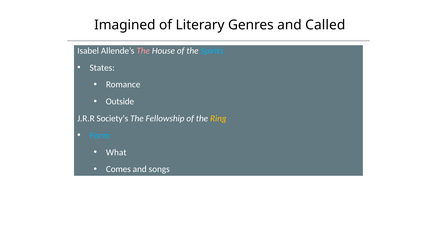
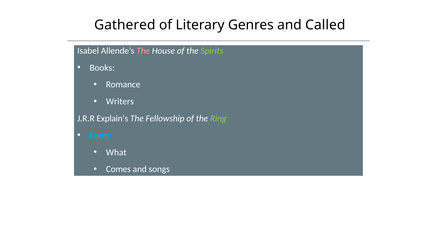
Imagined: Imagined -> Gathered
Spirits colour: light blue -> light green
States: States -> Books
Outside: Outside -> Writers
Society’s: Society’s -> Explain’s
Ring colour: yellow -> light green
